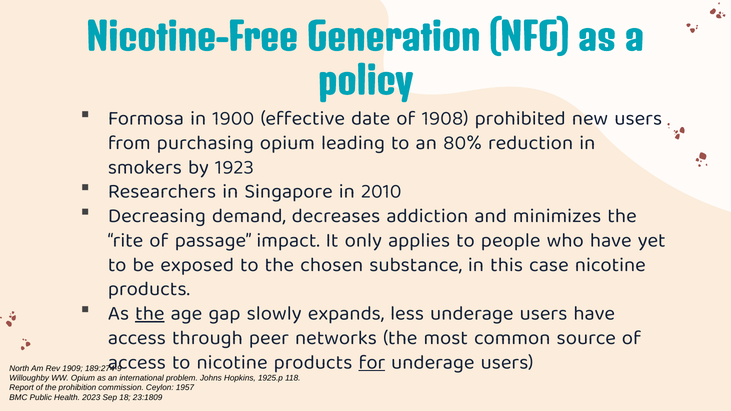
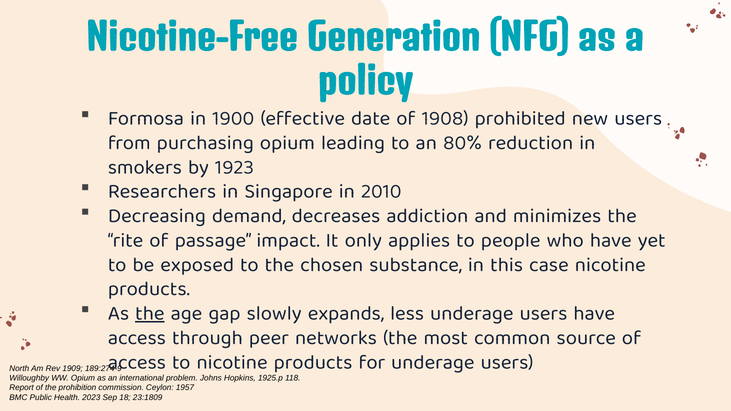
for underline: present -> none
